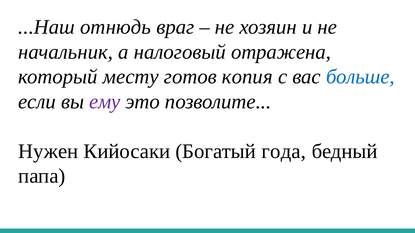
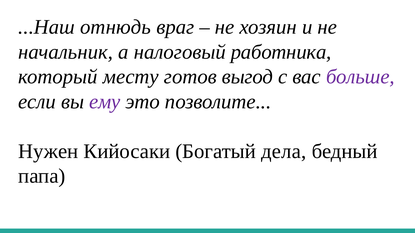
отражена: отражена -> работника
копия: копия -> выгод
больше colour: blue -> purple
года: года -> дела
